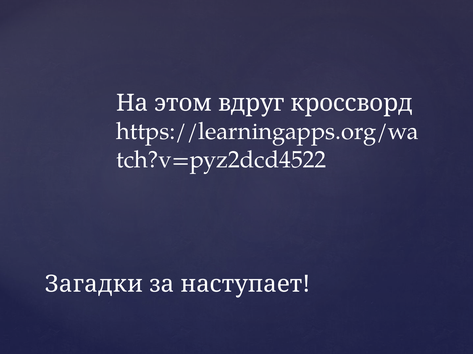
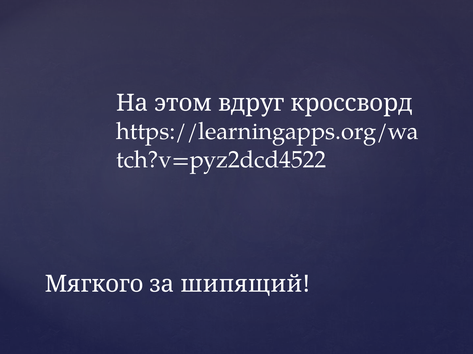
Загадки: Загадки -> Мягкого
наступает: наступает -> шипящий
